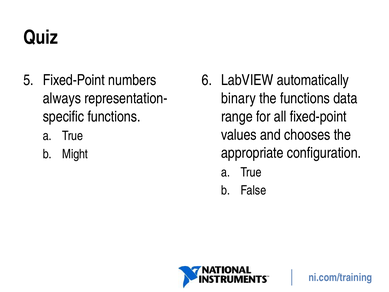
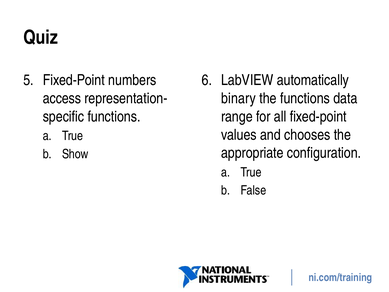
always: always -> access
Might: Might -> Show
